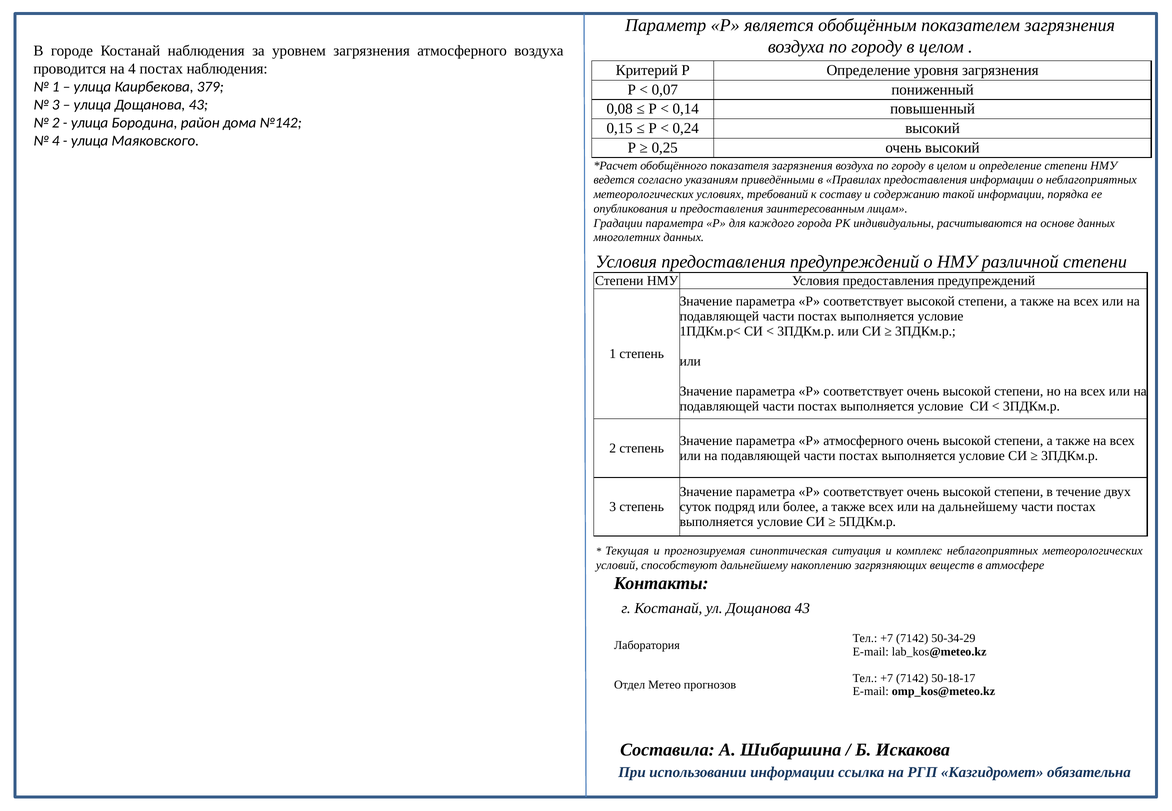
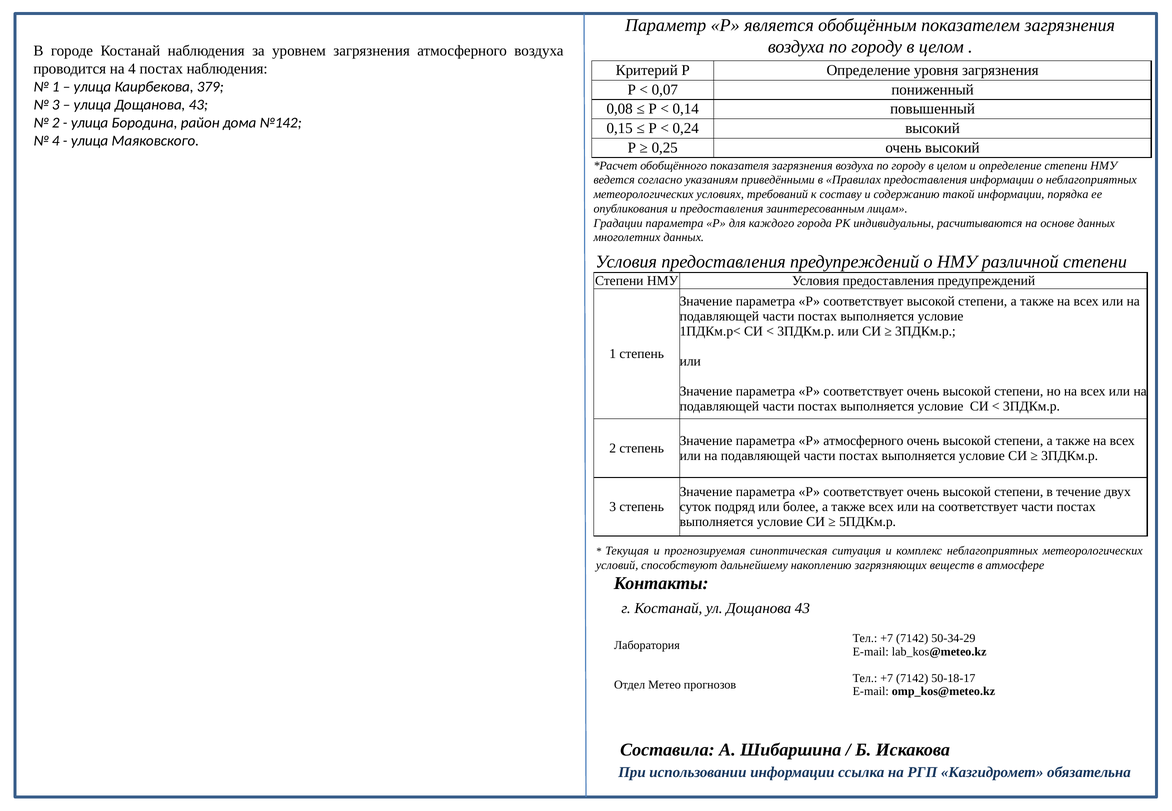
на дальнейшему: дальнейшему -> соответствует
